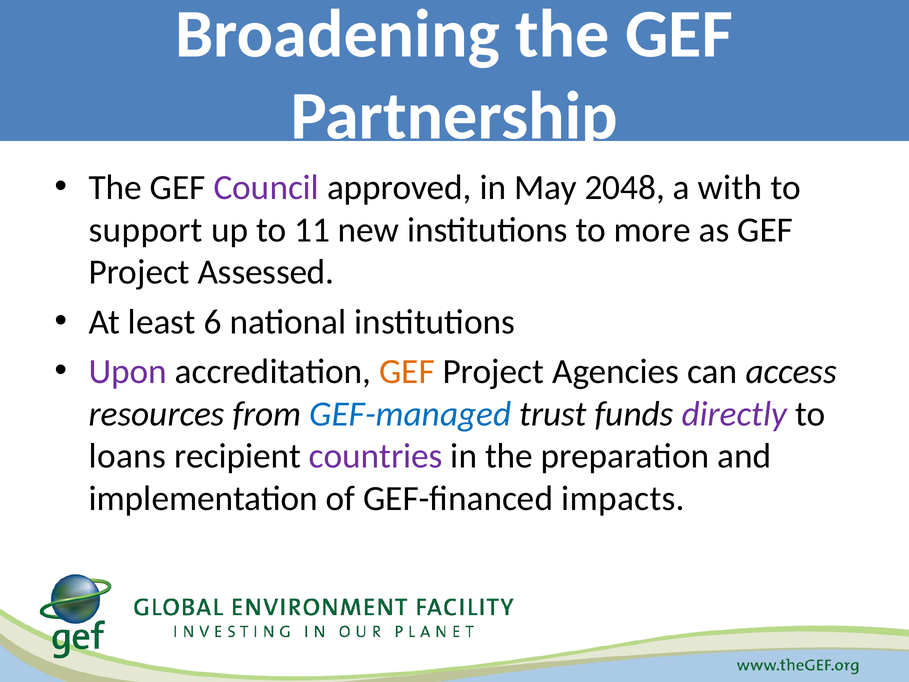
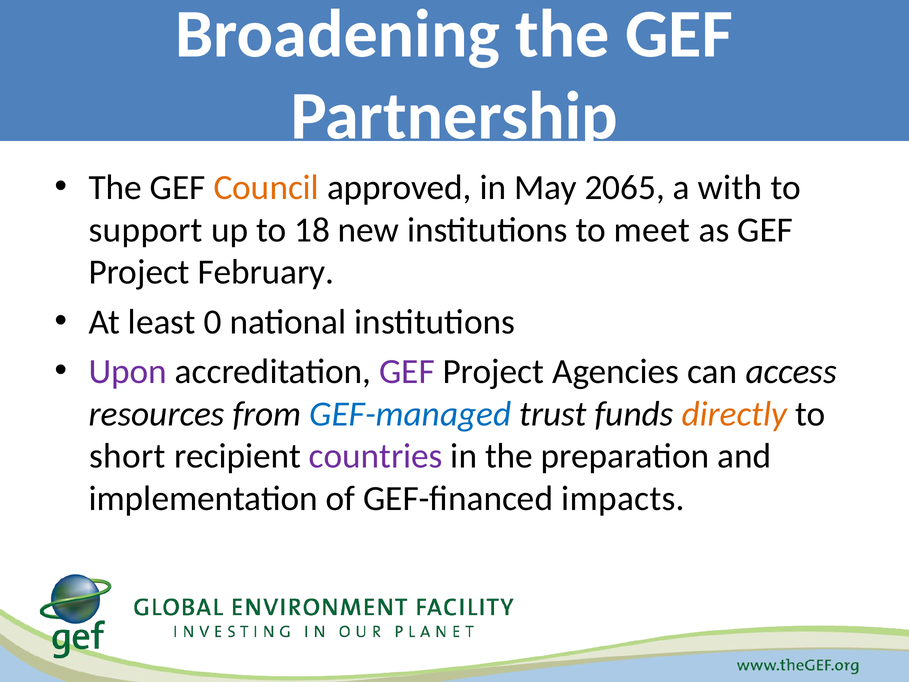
Council colour: purple -> orange
2048: 2048 -> 2065
11: 11 -> 18
more: more -> meet
Assessed: Assessed -> February
6: 6 -> 0
GEF at (407, 371) colour: orange -> purple
directly colour: purple -> orange
loans: loans -> short
